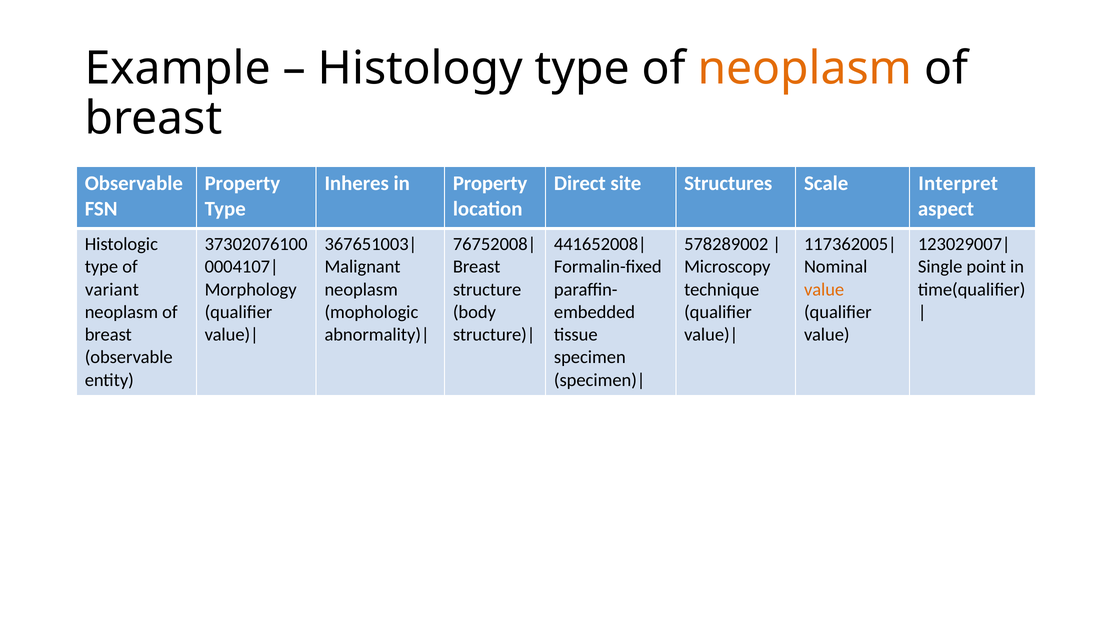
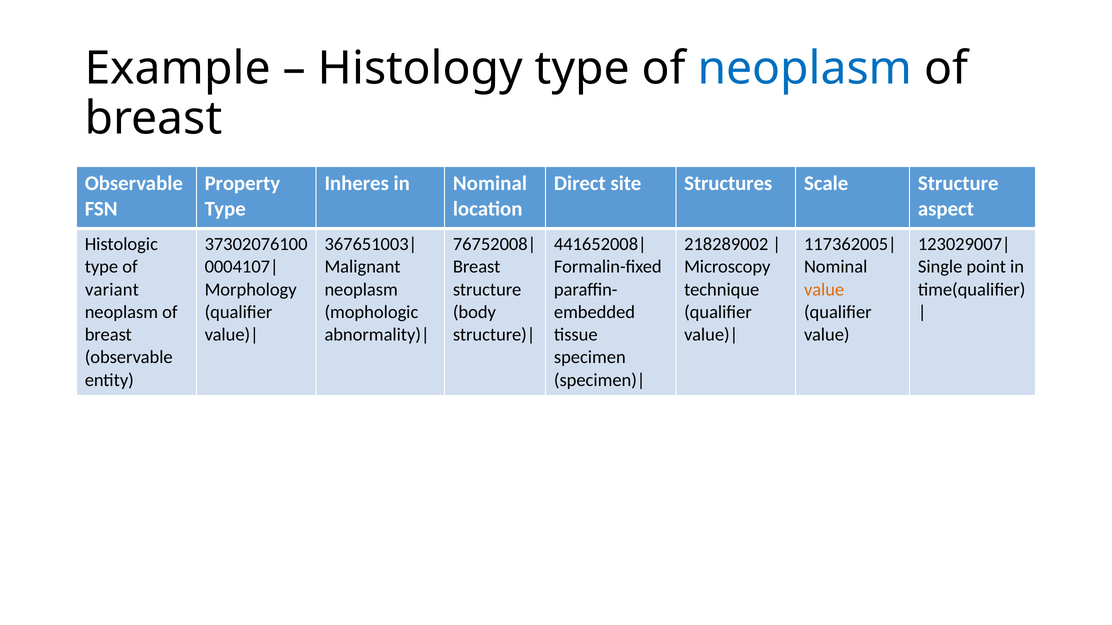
neoplasm at (805, 68) colour: orange -> blue
in Property: Property -> Nominal
Scale Interpret: Interpret -> Structure
578289002: 578289002 -> 218289002
